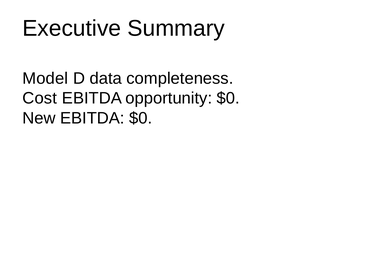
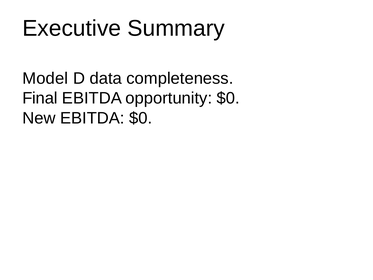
Cost: Cost -> Final
